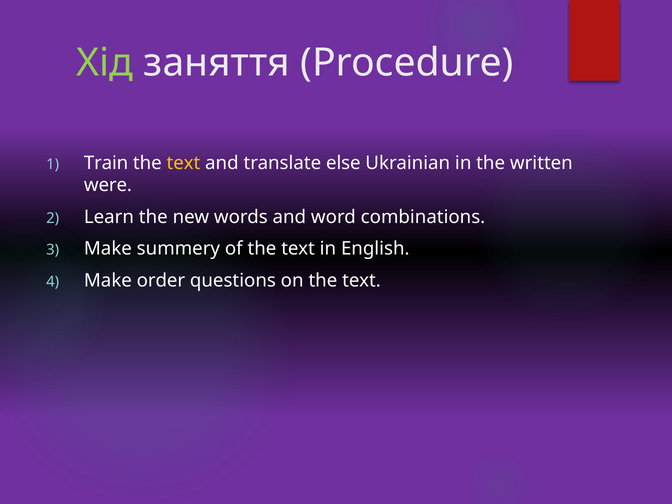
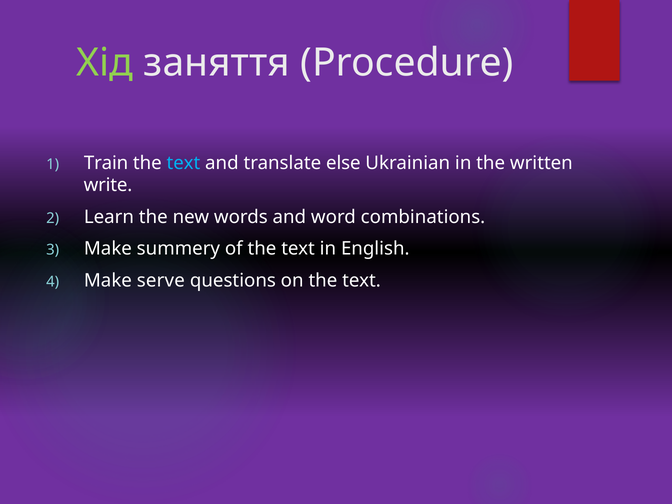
text at (183, 163) colour: yellow -> light blue
were: were -> write
order: order -> serve
